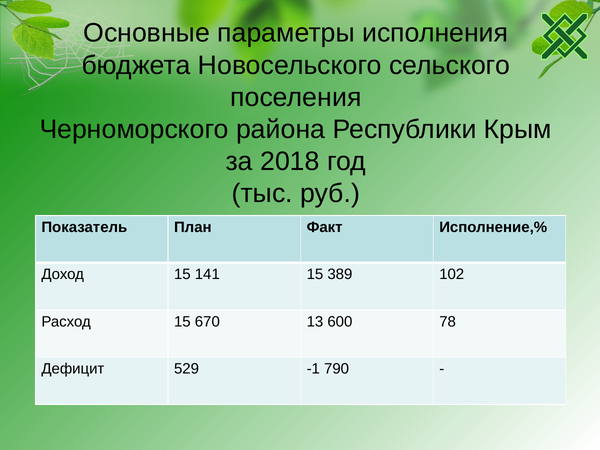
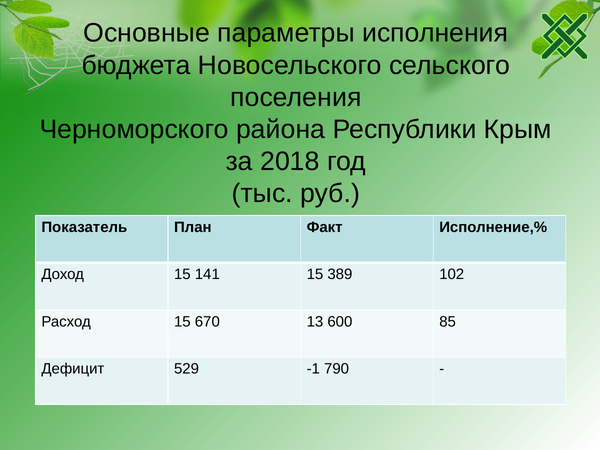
78: 78 -> 85
